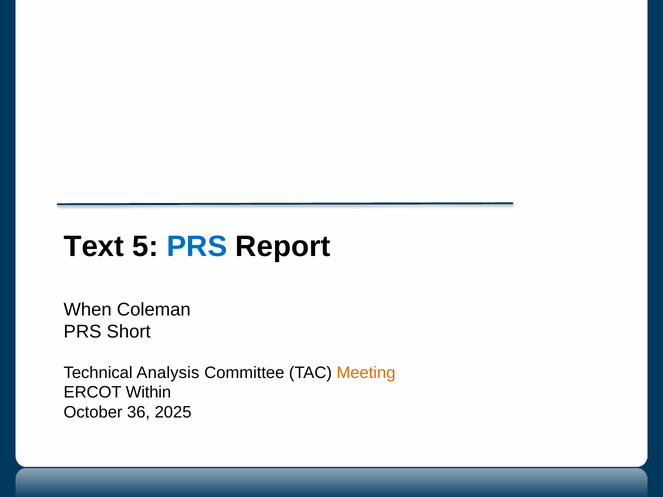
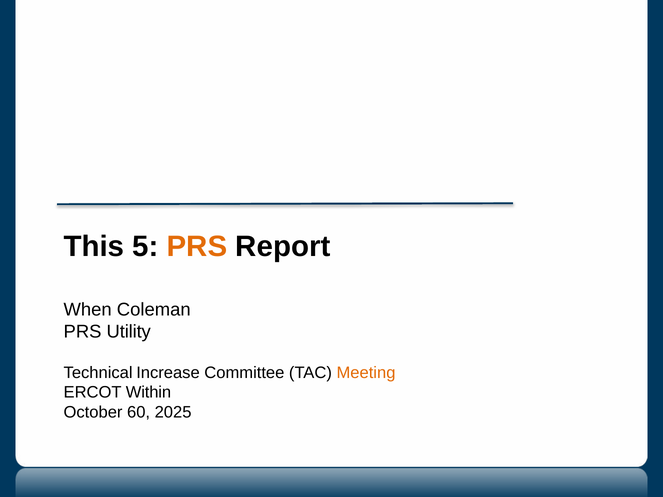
Text: Text -> This
PRS at (197, 247) colour: blue -> orange
Short: Short -> Utility
Analysis: Analysis -> Increase
36: 36 -> 60
